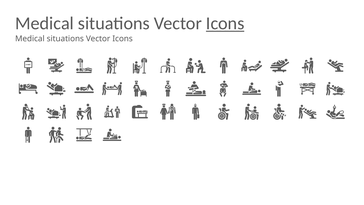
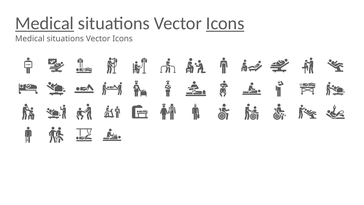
Medical at (45, 23) underline: none -> present
